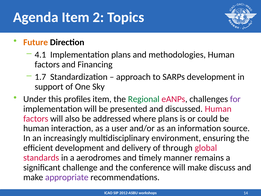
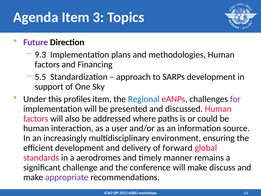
2: 2 -> 3
Future colour: orange -> purple
4.1: 4.1 -> 9.3
1.7: 1.7 -> 5.5
Regional colour: green -> blue
where plans: plans -> paths
through: through -> forward
